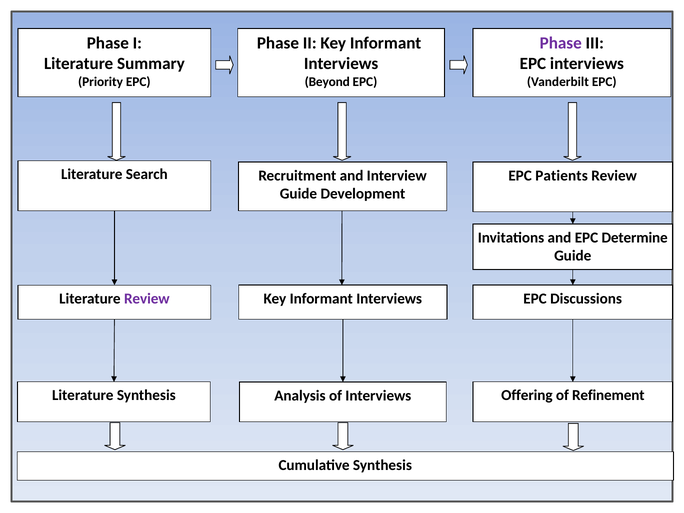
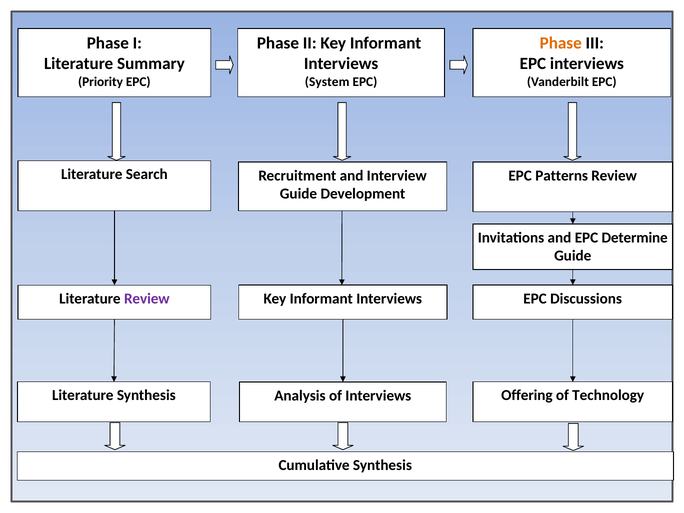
Phase at (561, 43) colour: purple -> orange
Beyond: Beyond -> System
Patients: Patients -> Patterns
Refinement: Refinement -> Technology
